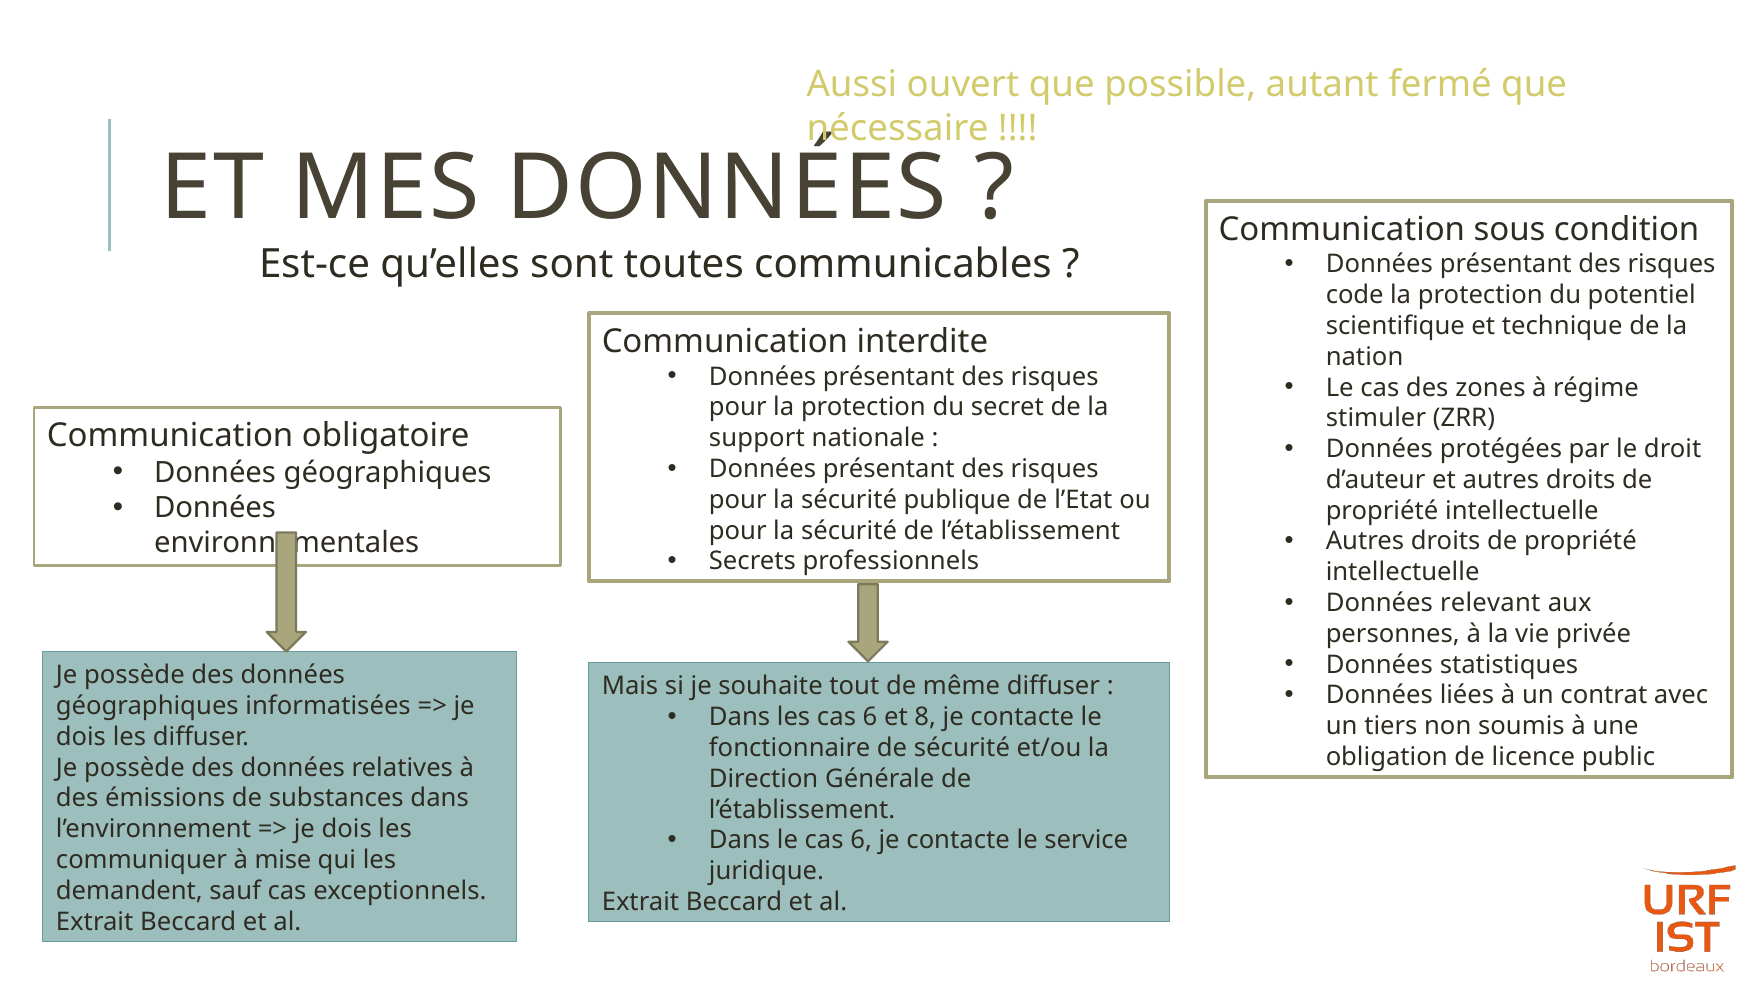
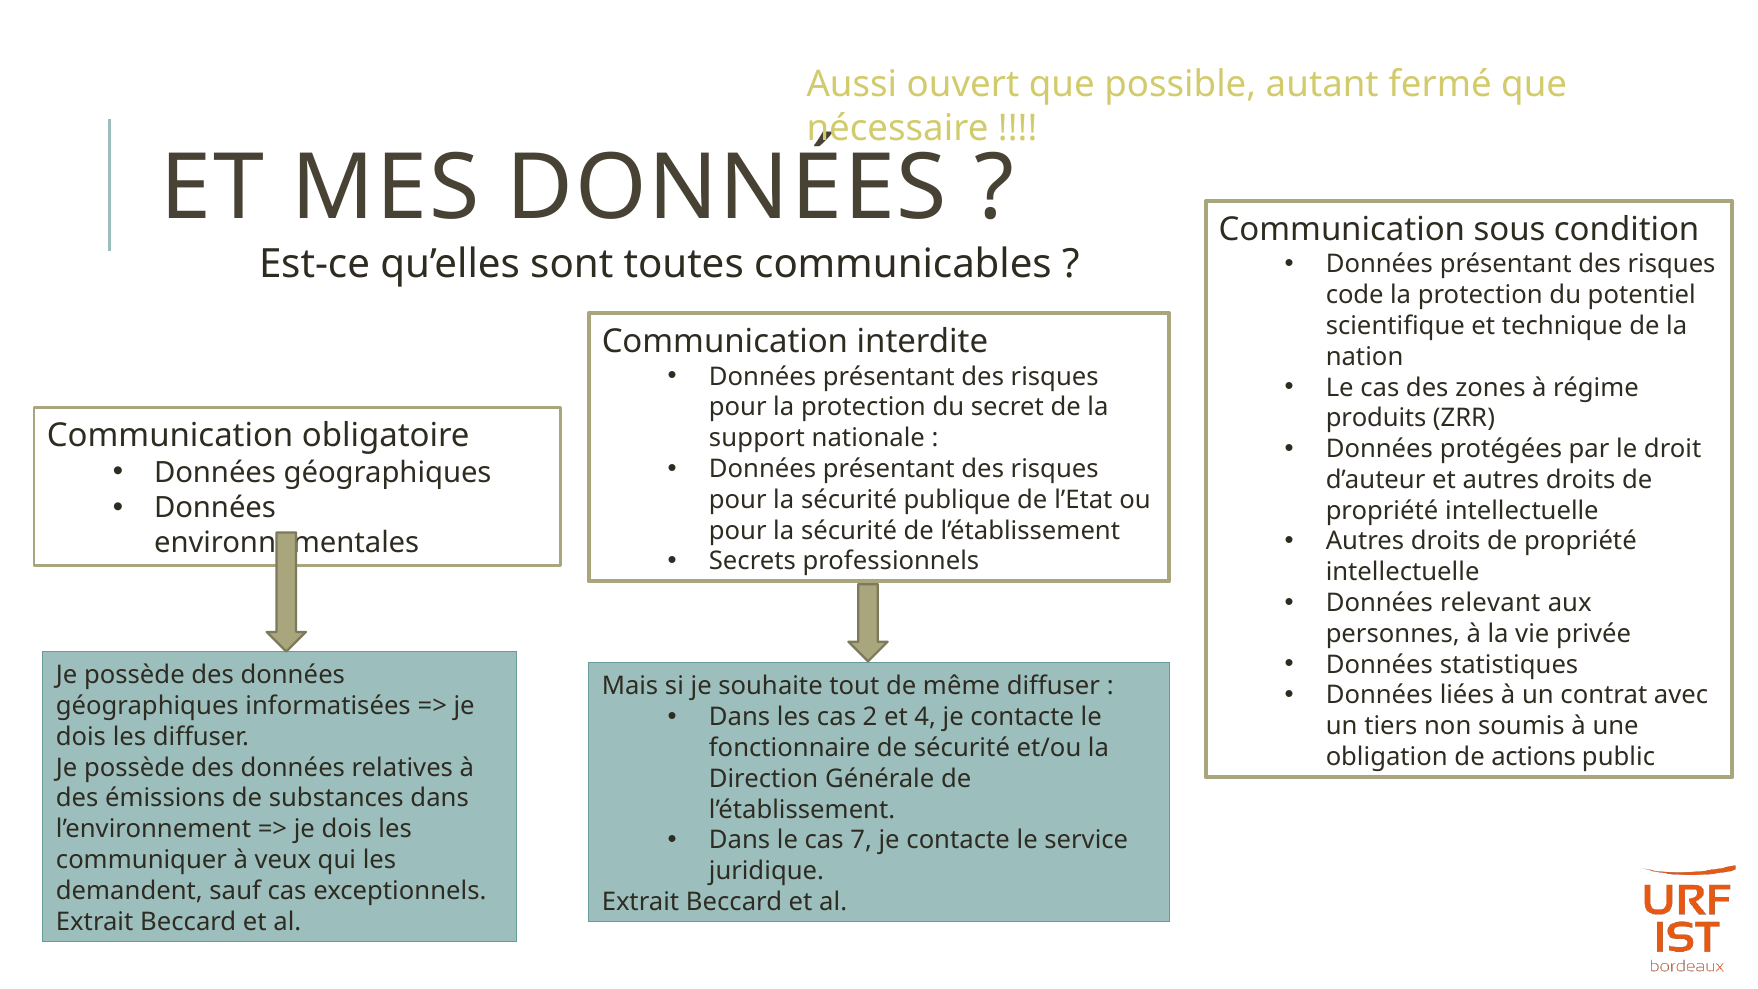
stimuler: stimuler -> produits
les cas 6: 6 -> 2
8: 8 -> 4
licence: licence -> actions
le cas 6: 6 -> 7
mise: mise -> veux
